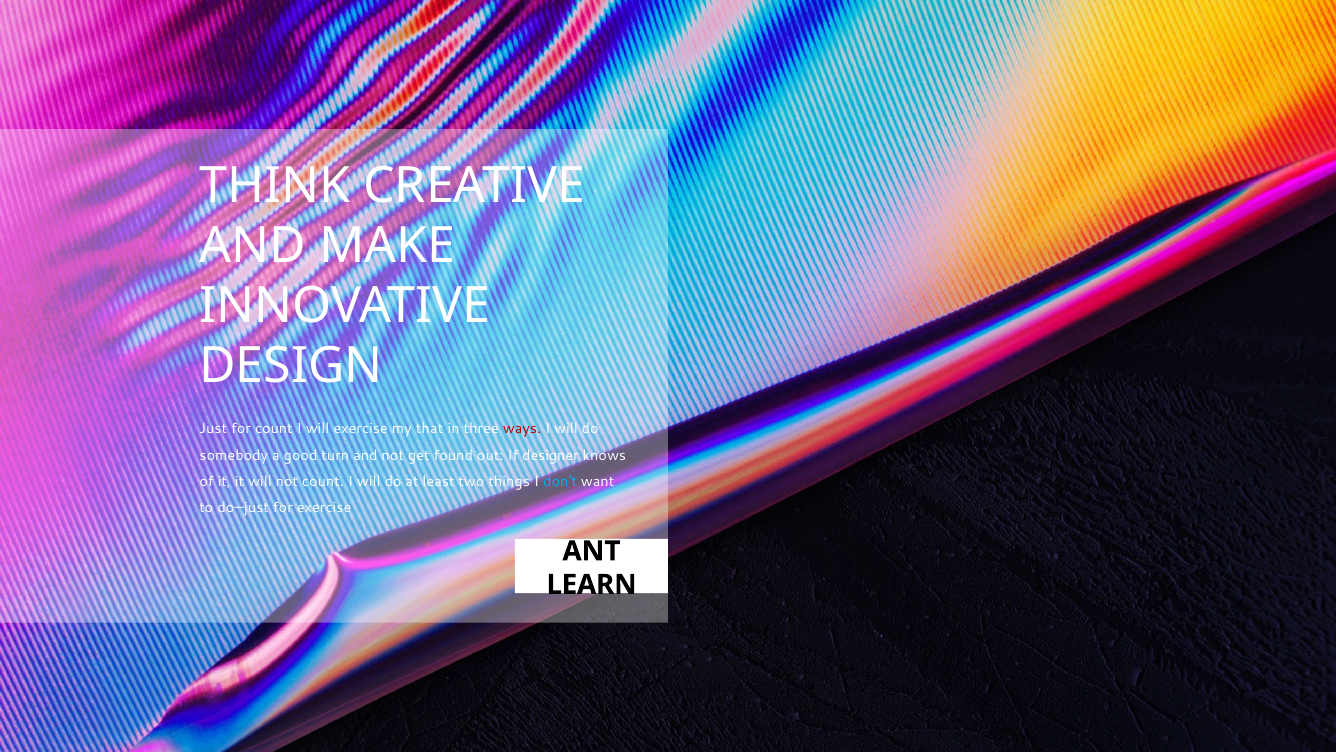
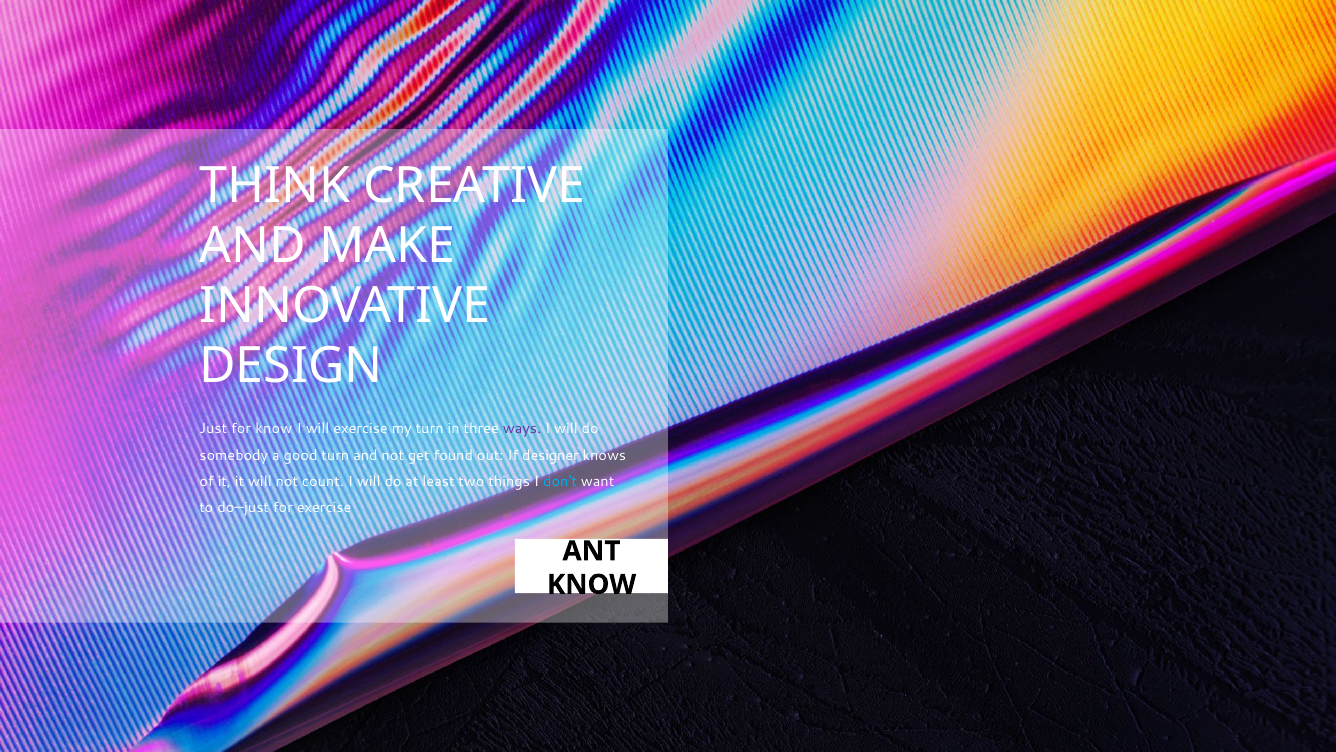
for count: count -> know
my that: that -> turn
ways colour: red -> purple
LEARN at (592, 584): LEARN -> KNOW
